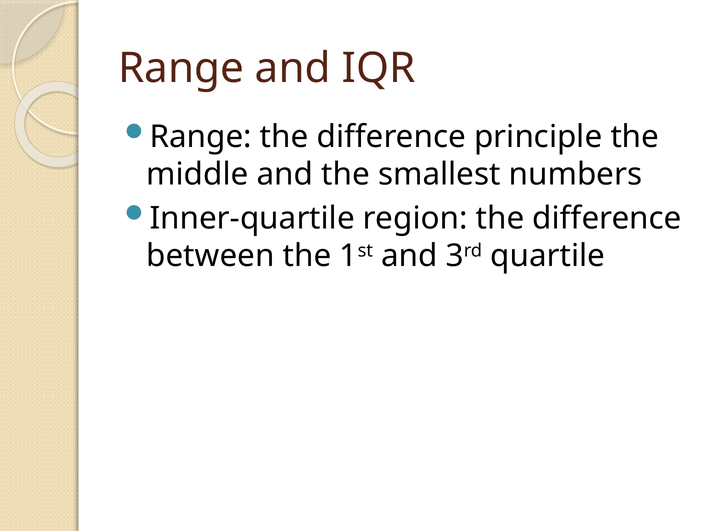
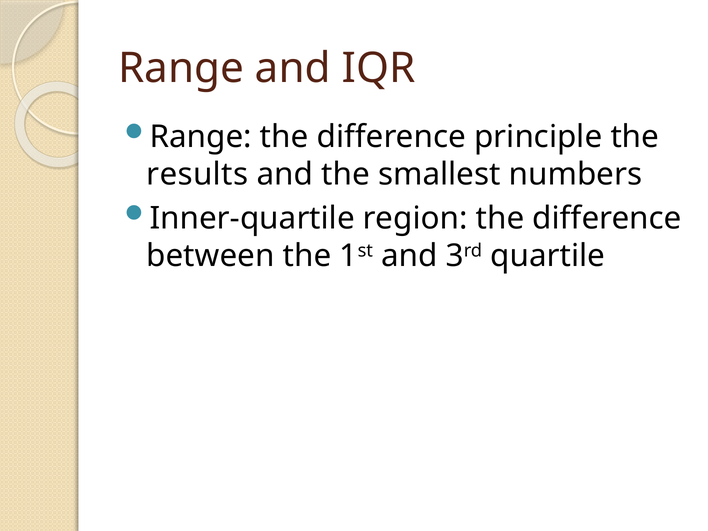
middle: middle -> results
